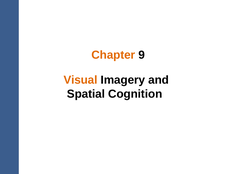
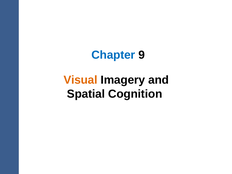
Chapter colour: orange -> blue
